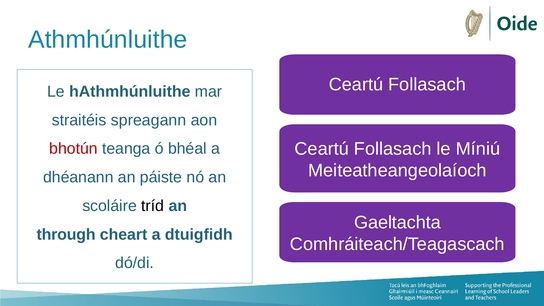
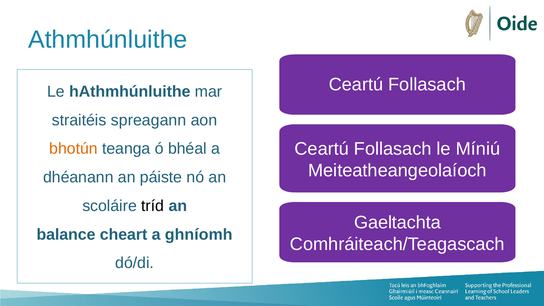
bhotún colour: red -> orange
through: through -> balance
dtuigfidh: dtuigfidh -> ghníomh
